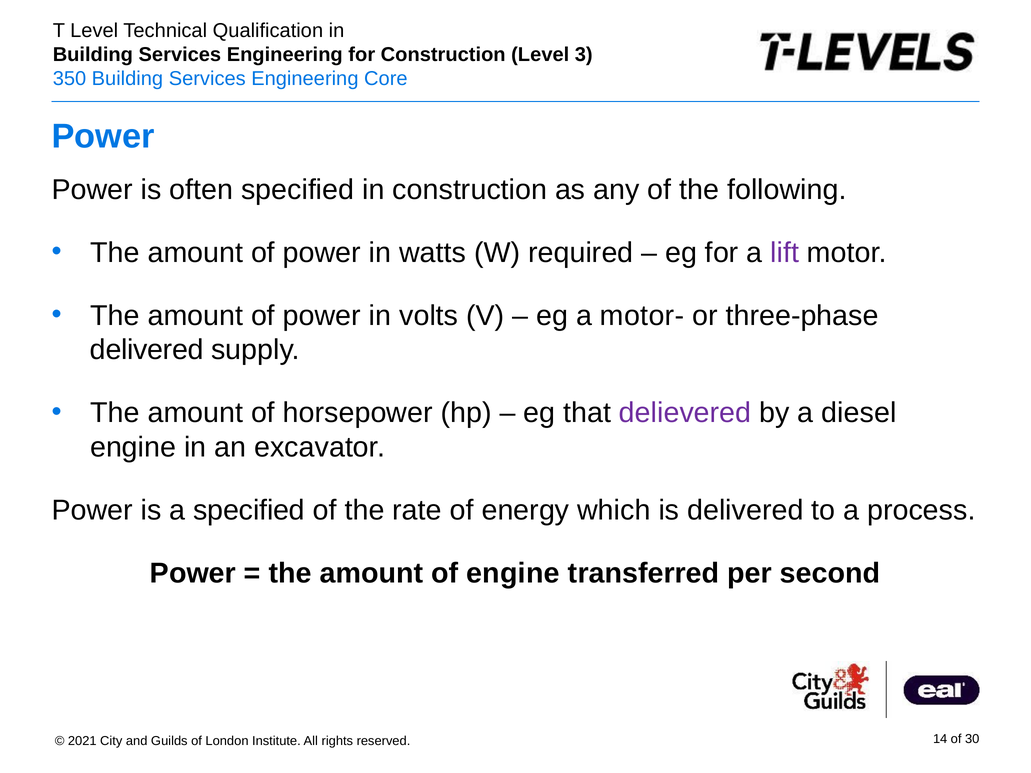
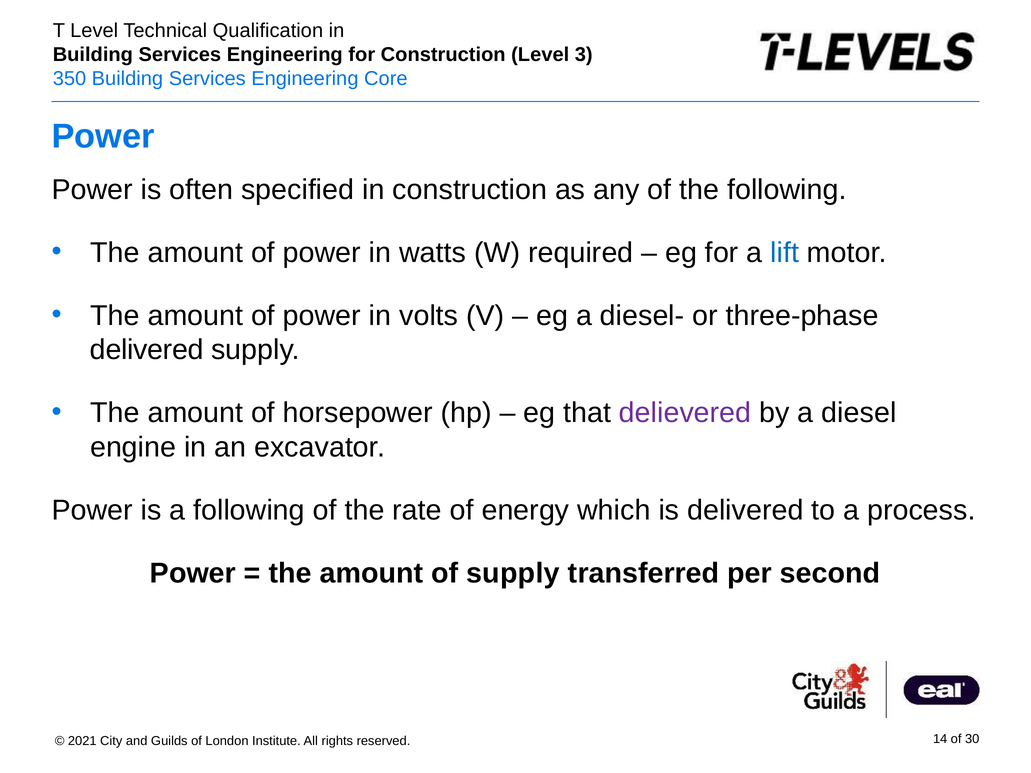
lift colour: purple -> blue
motor-: motor- -> diesel-
a specified: specified -> following
of engine: engine -> supply
